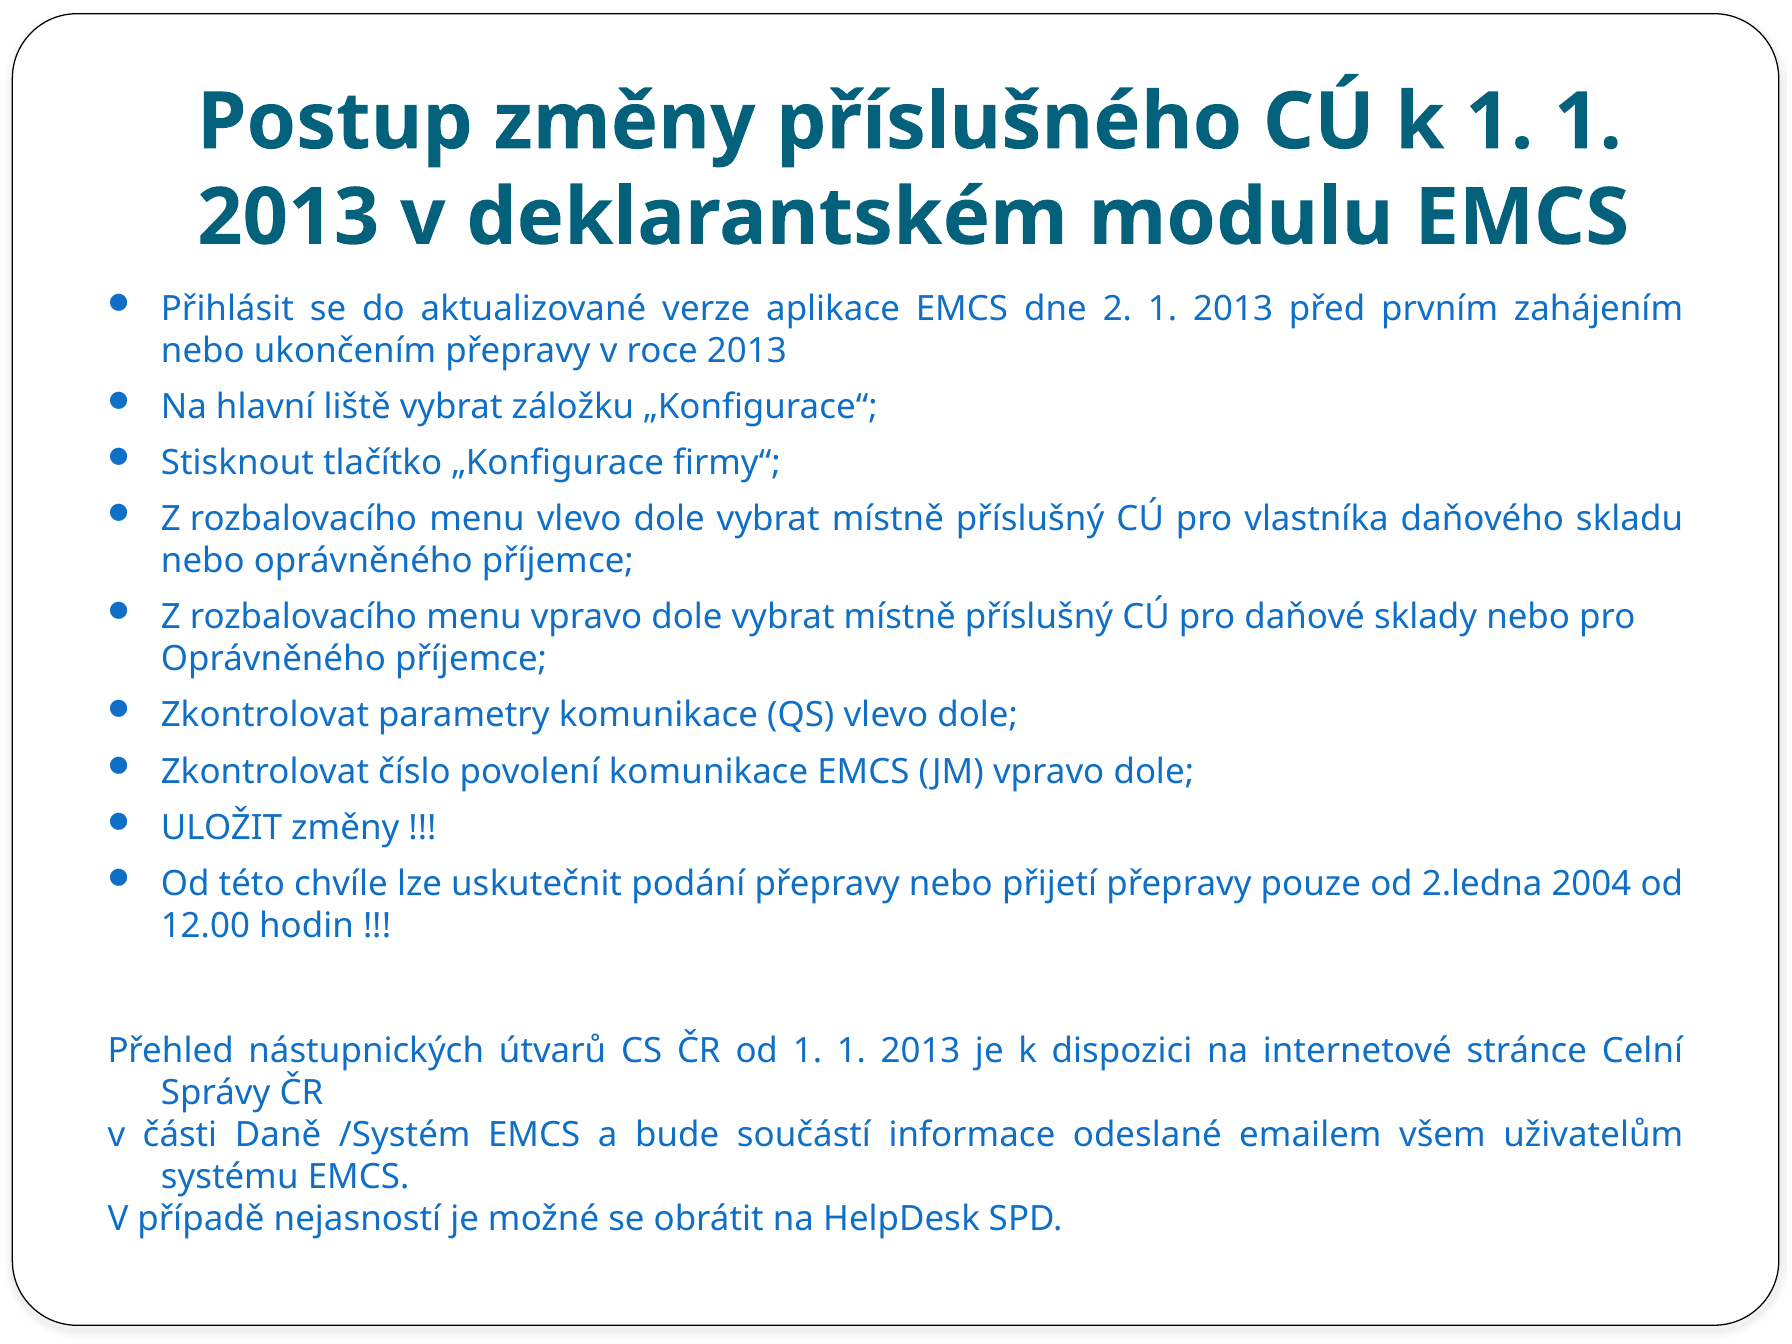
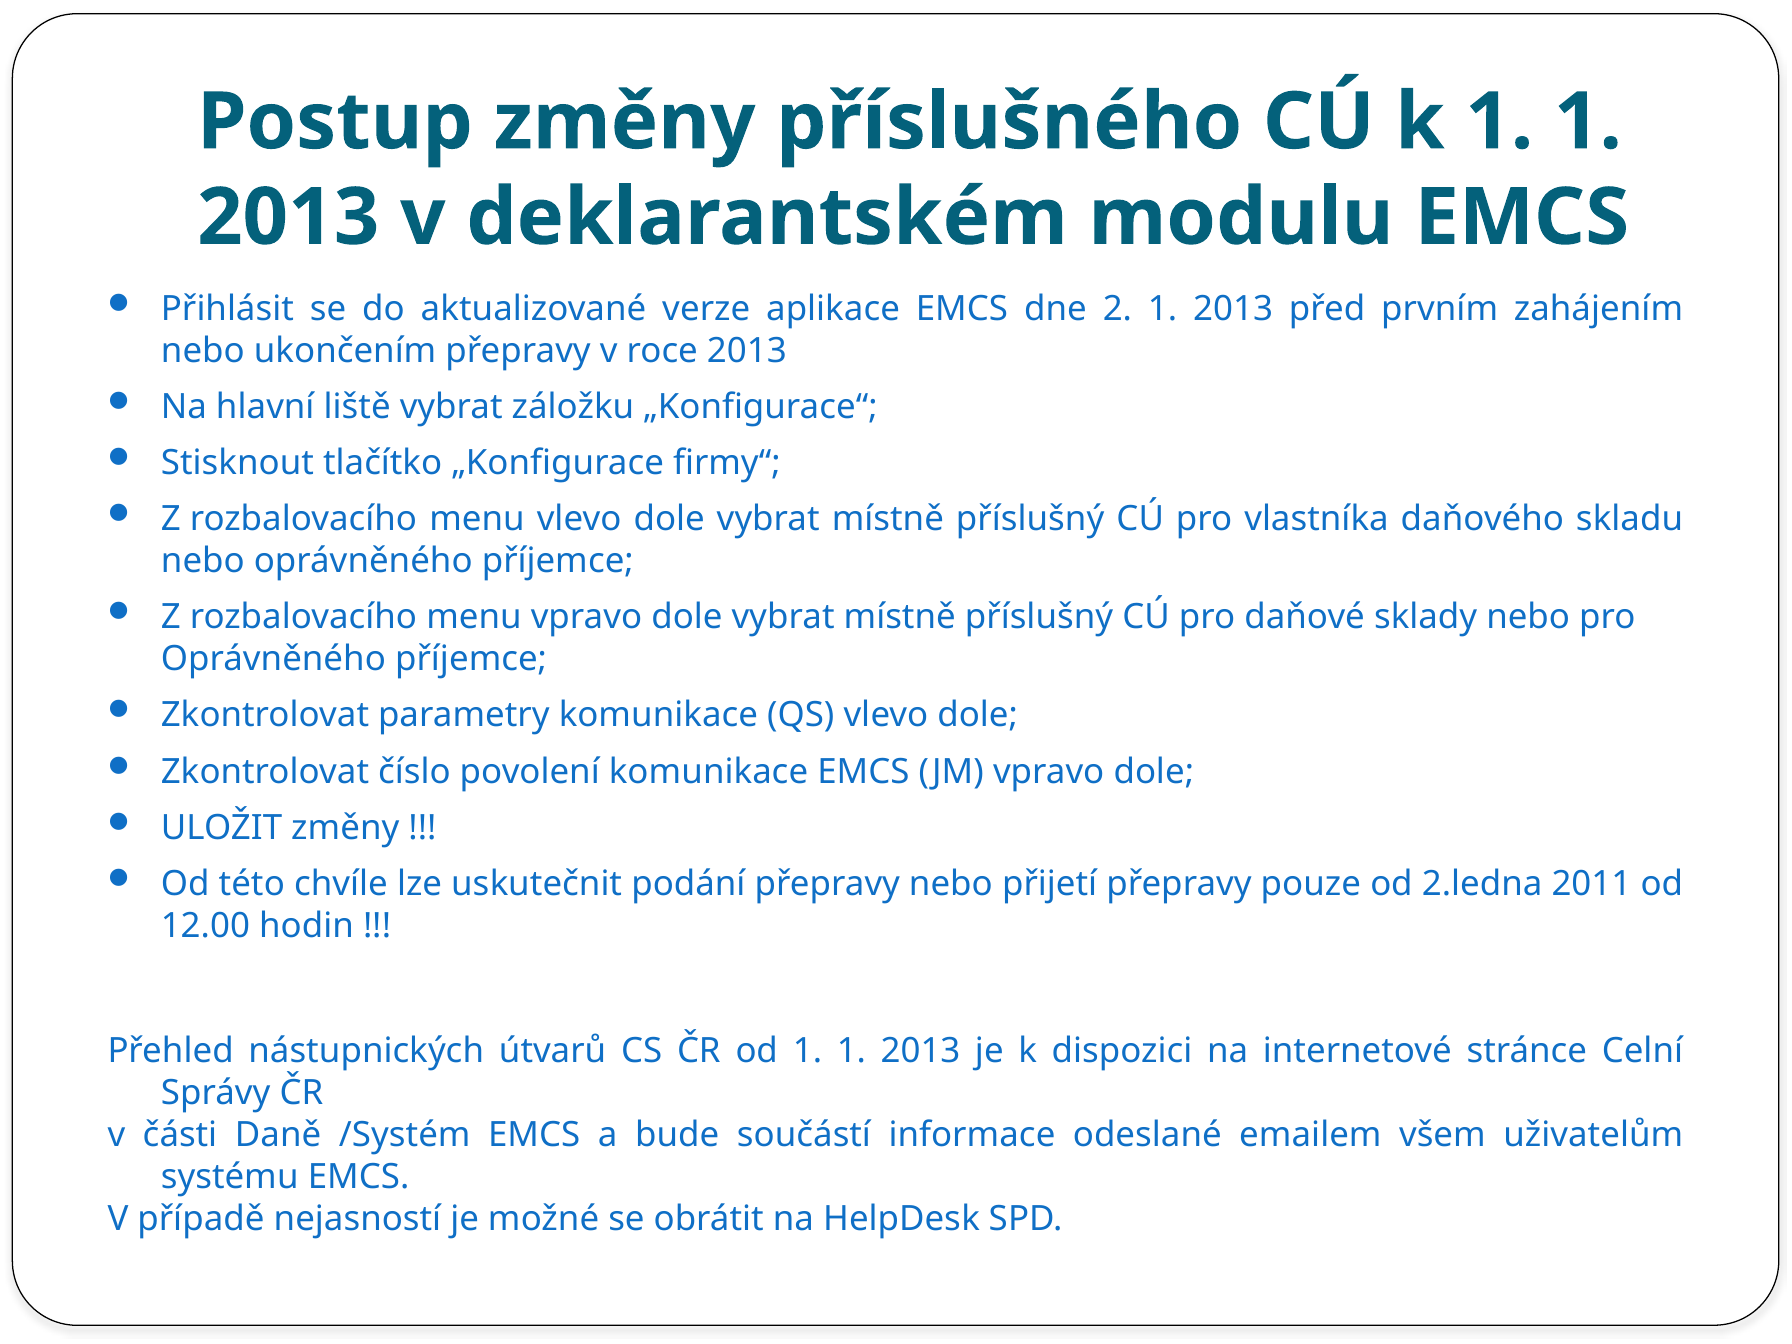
2004: 2004 -> 2011
